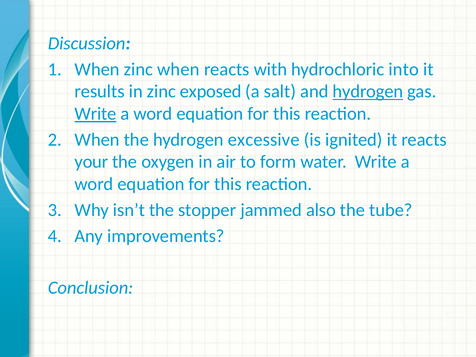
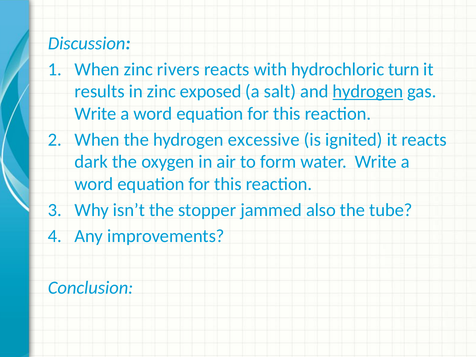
zinc when: when -> rivers
into: into -> turn
Write at (96, 114) underline: present -> none
your: your -> dark
